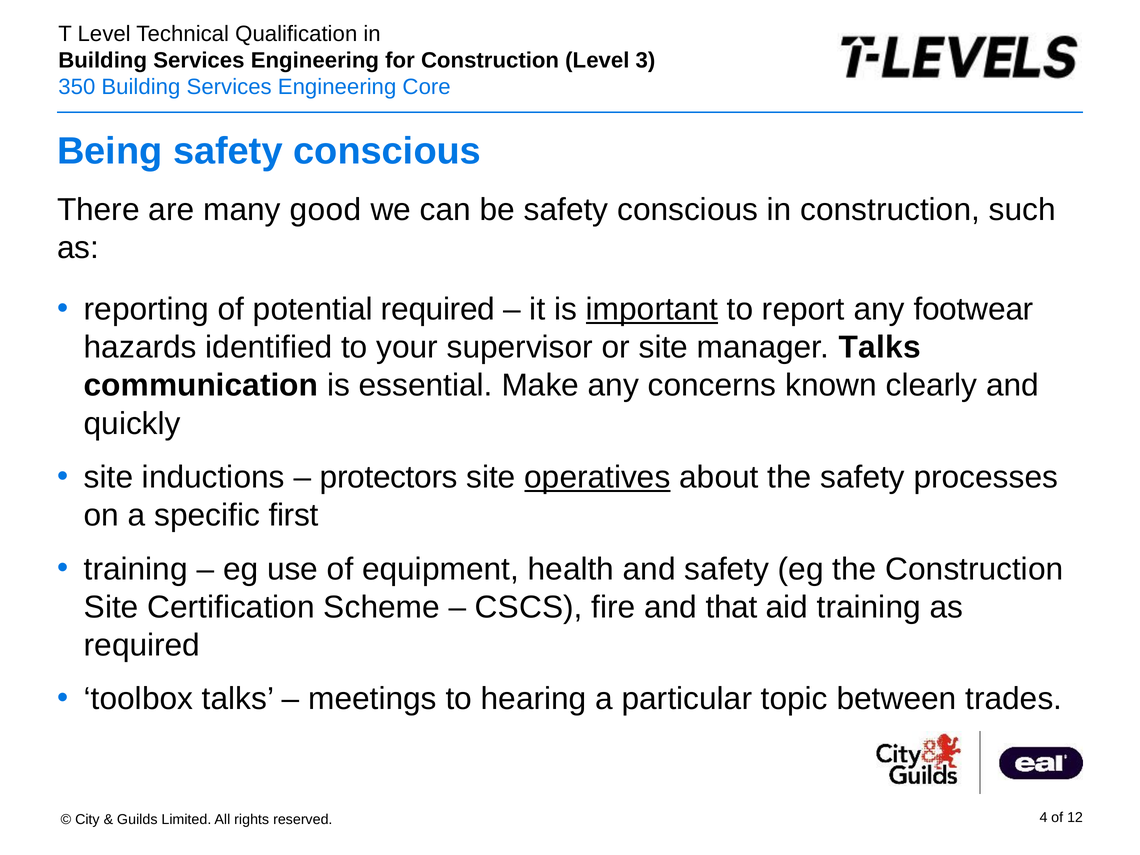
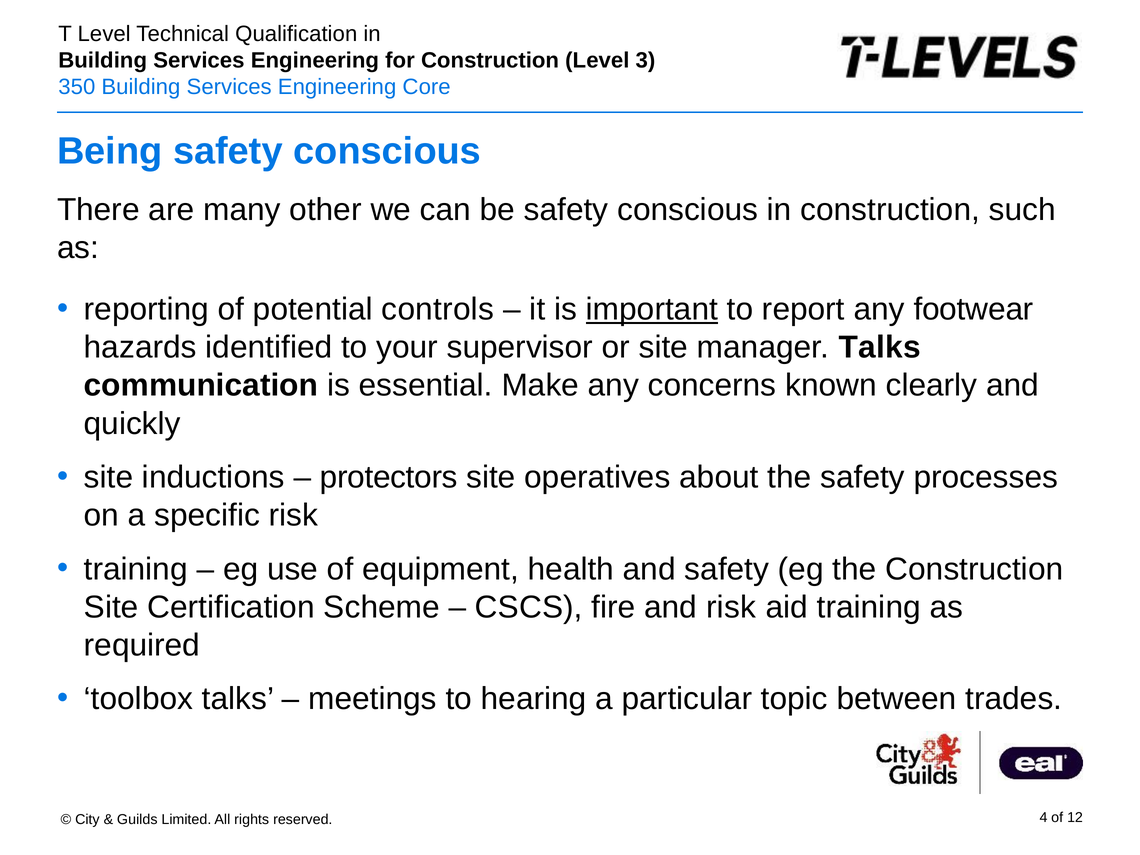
good: good -> other
potential required: required -> controls
operatives underline: present -> none
specific first: first -> risk
and that: that -> risk
